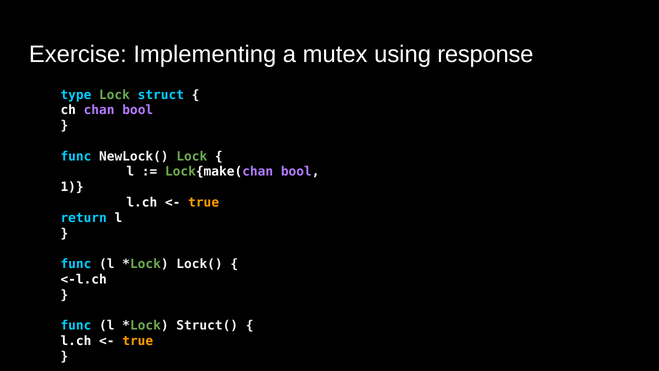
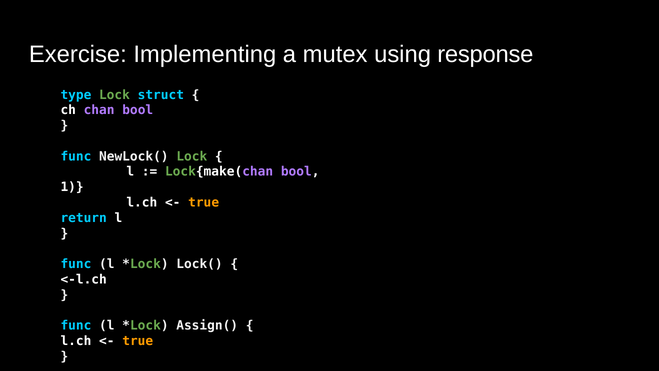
Struct(: Struct( -> Assign(
